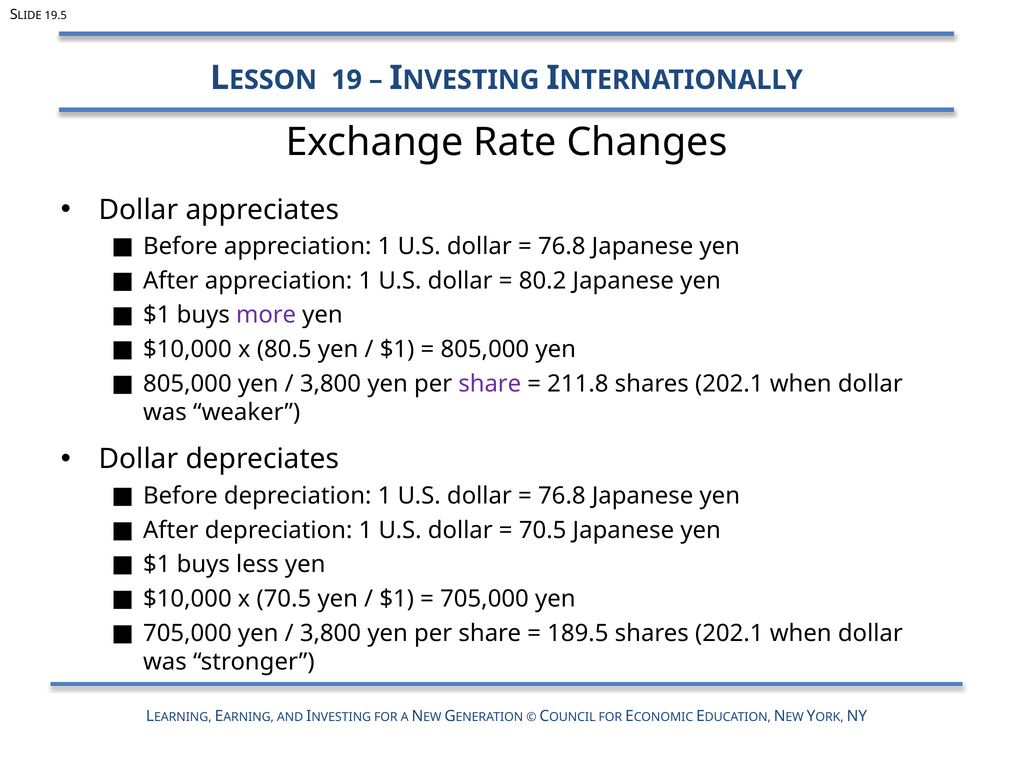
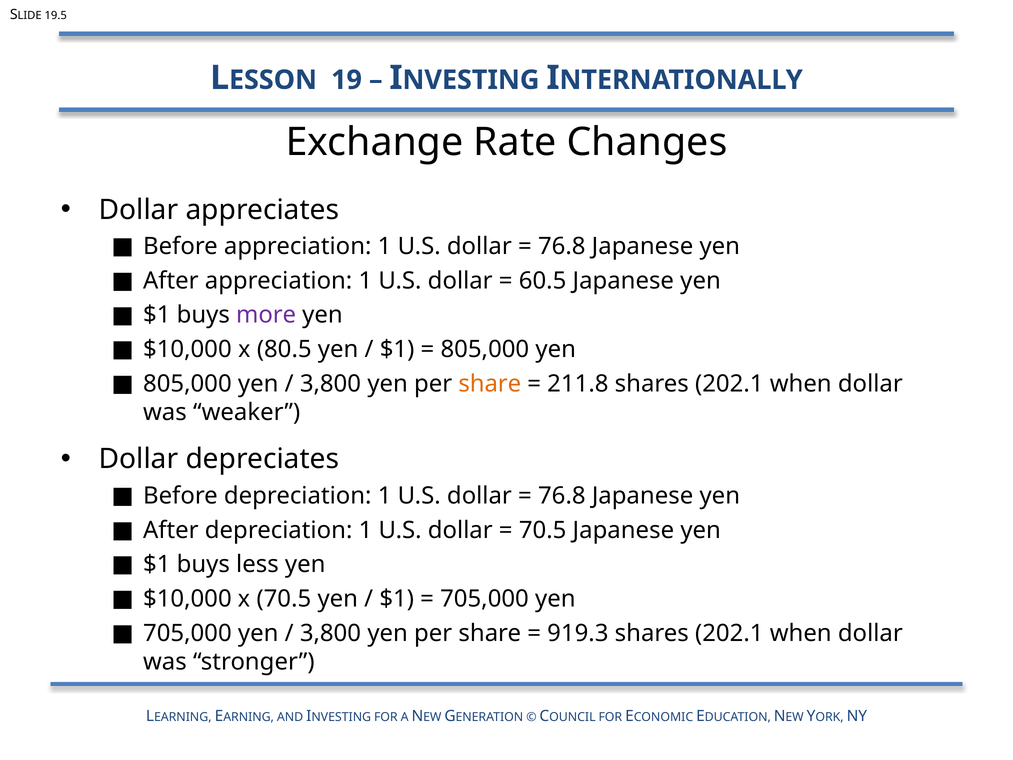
80.2: 80.2 -> 60.5
share at (490, 384) colour: purple -> orange
189.5: 189.5 -> 919.3
